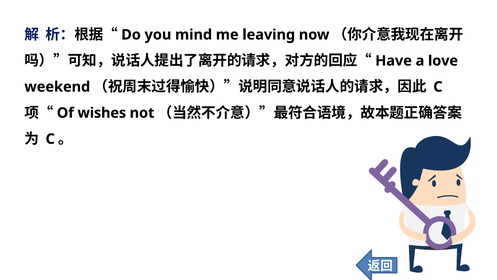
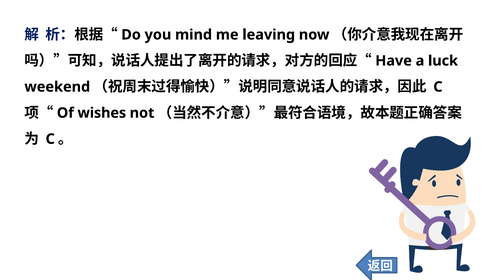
love: love -> luck
